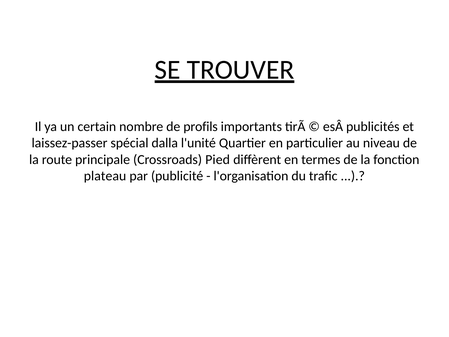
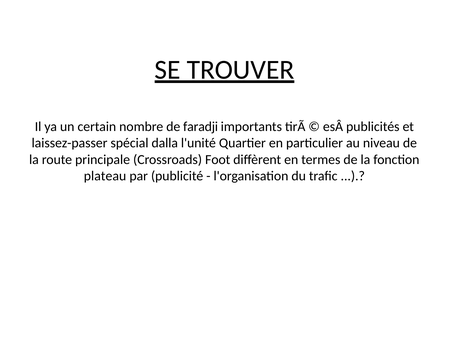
profils: profils -> faradji
Pied: Pied -> Foot
